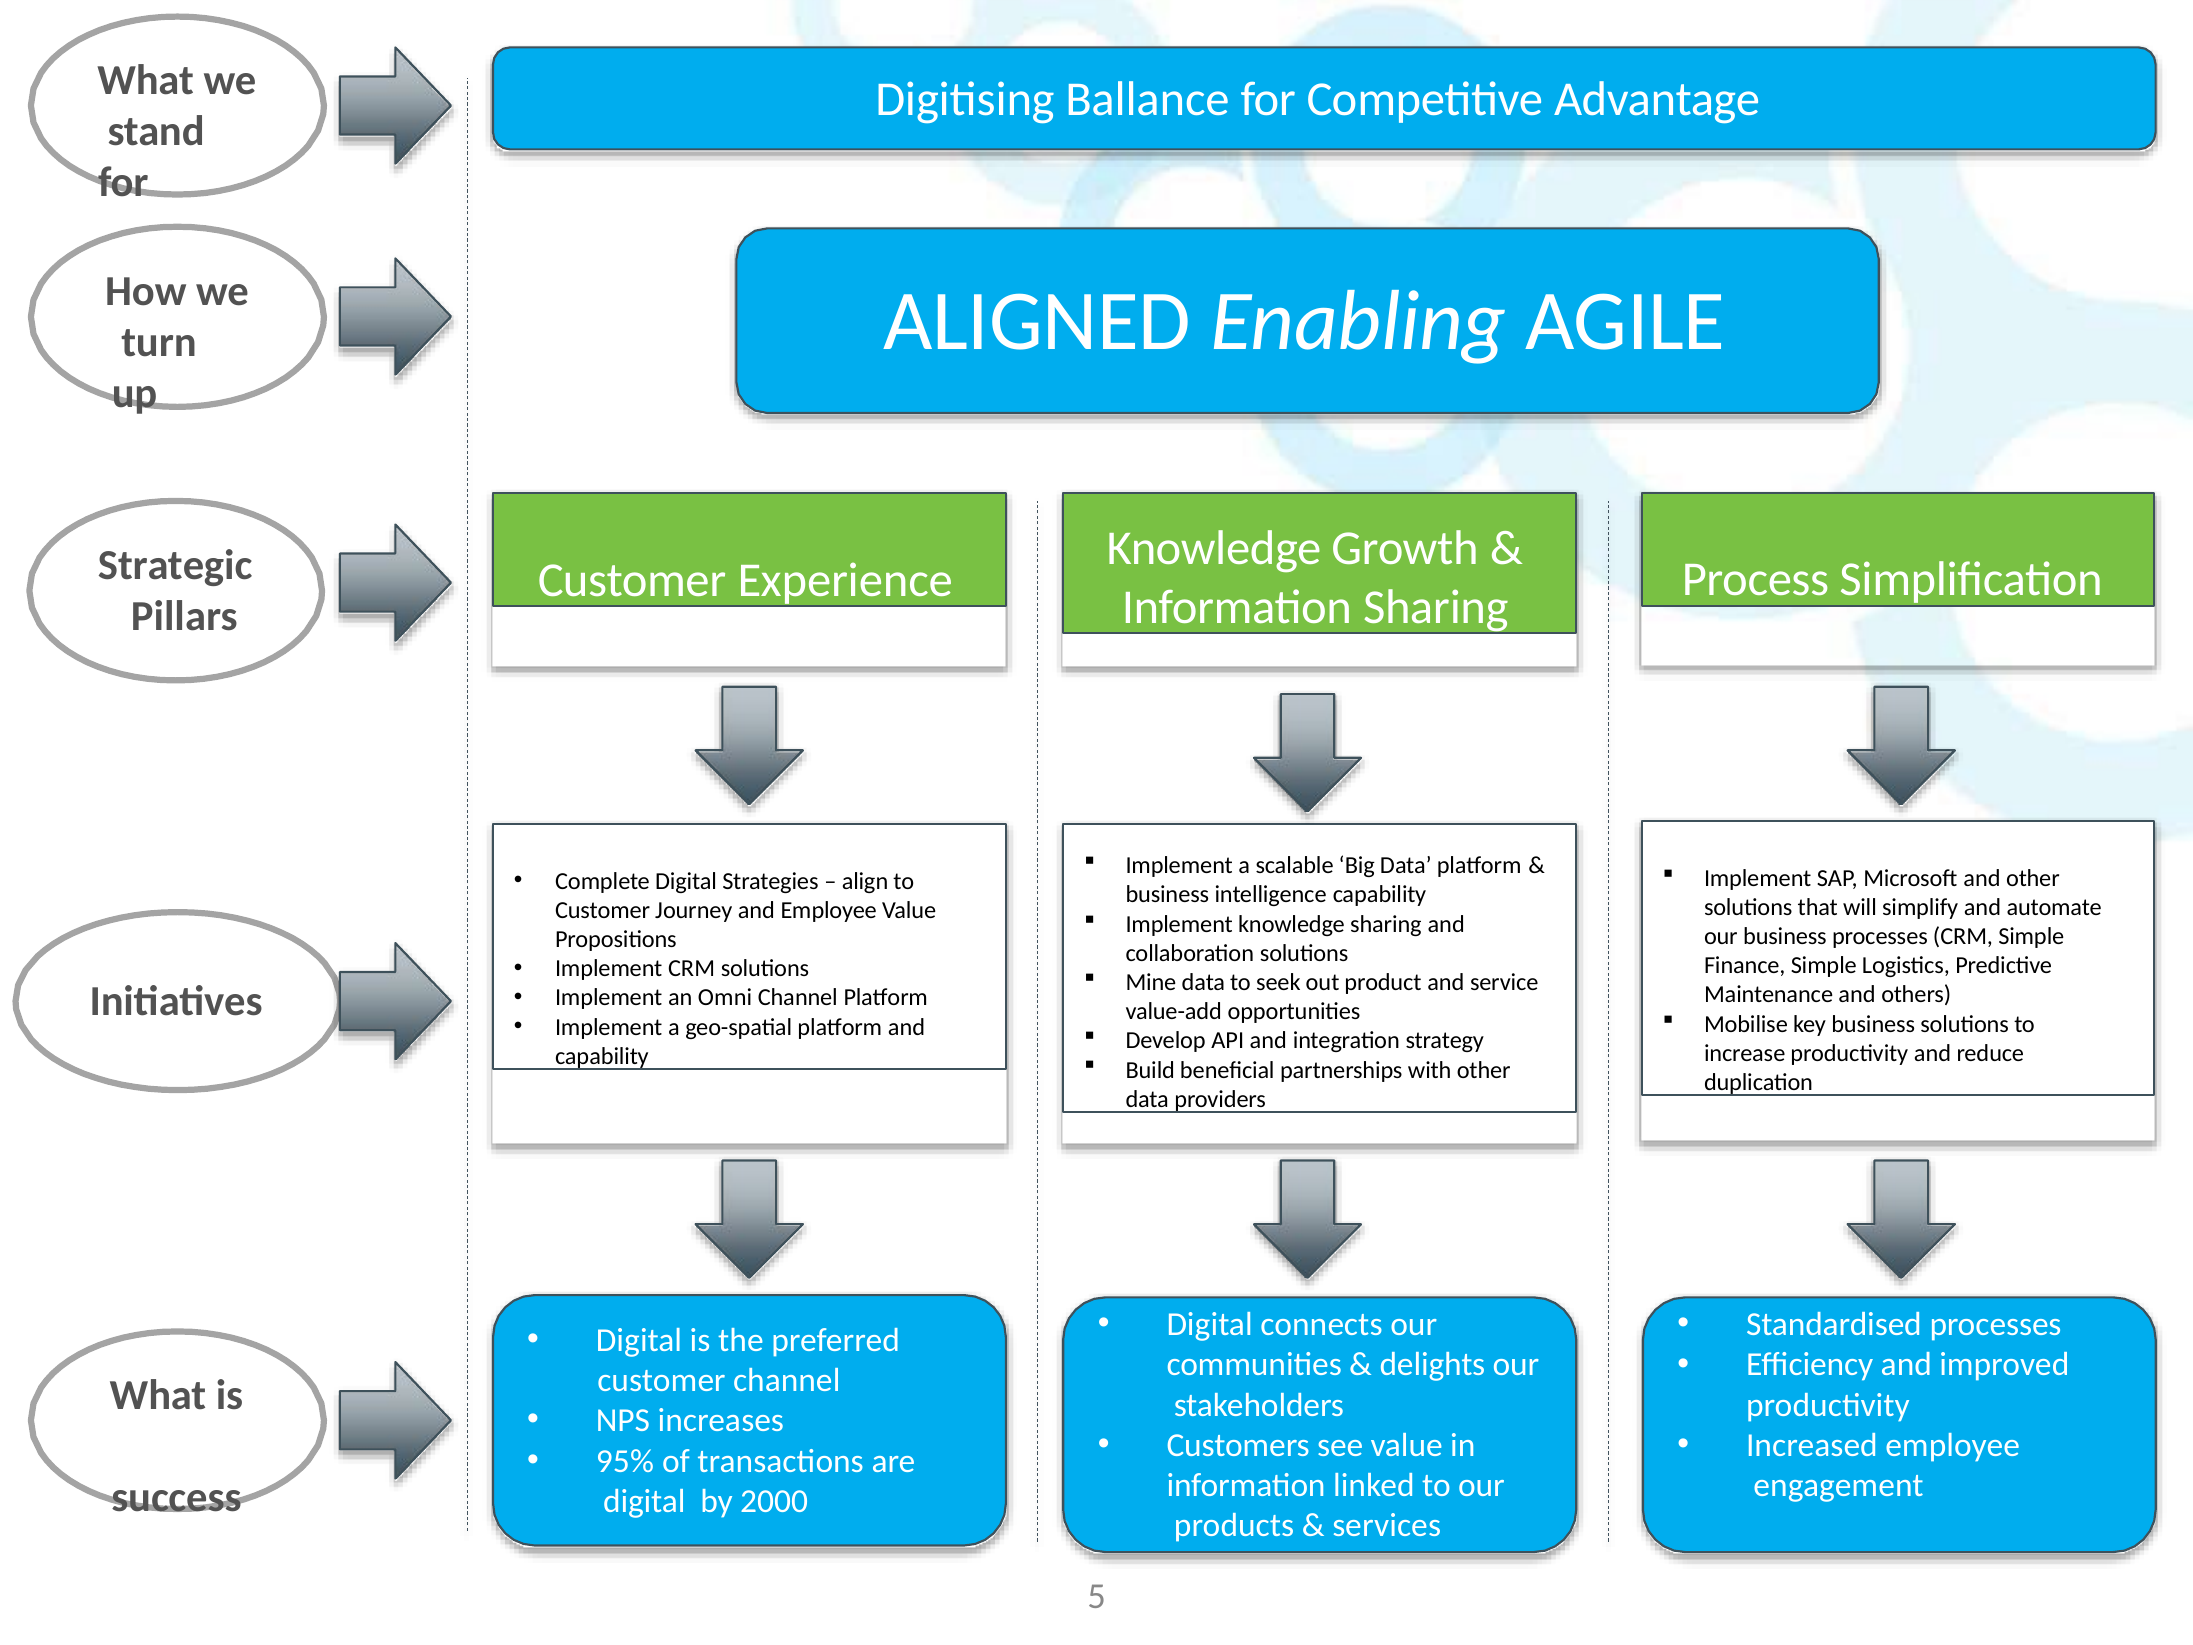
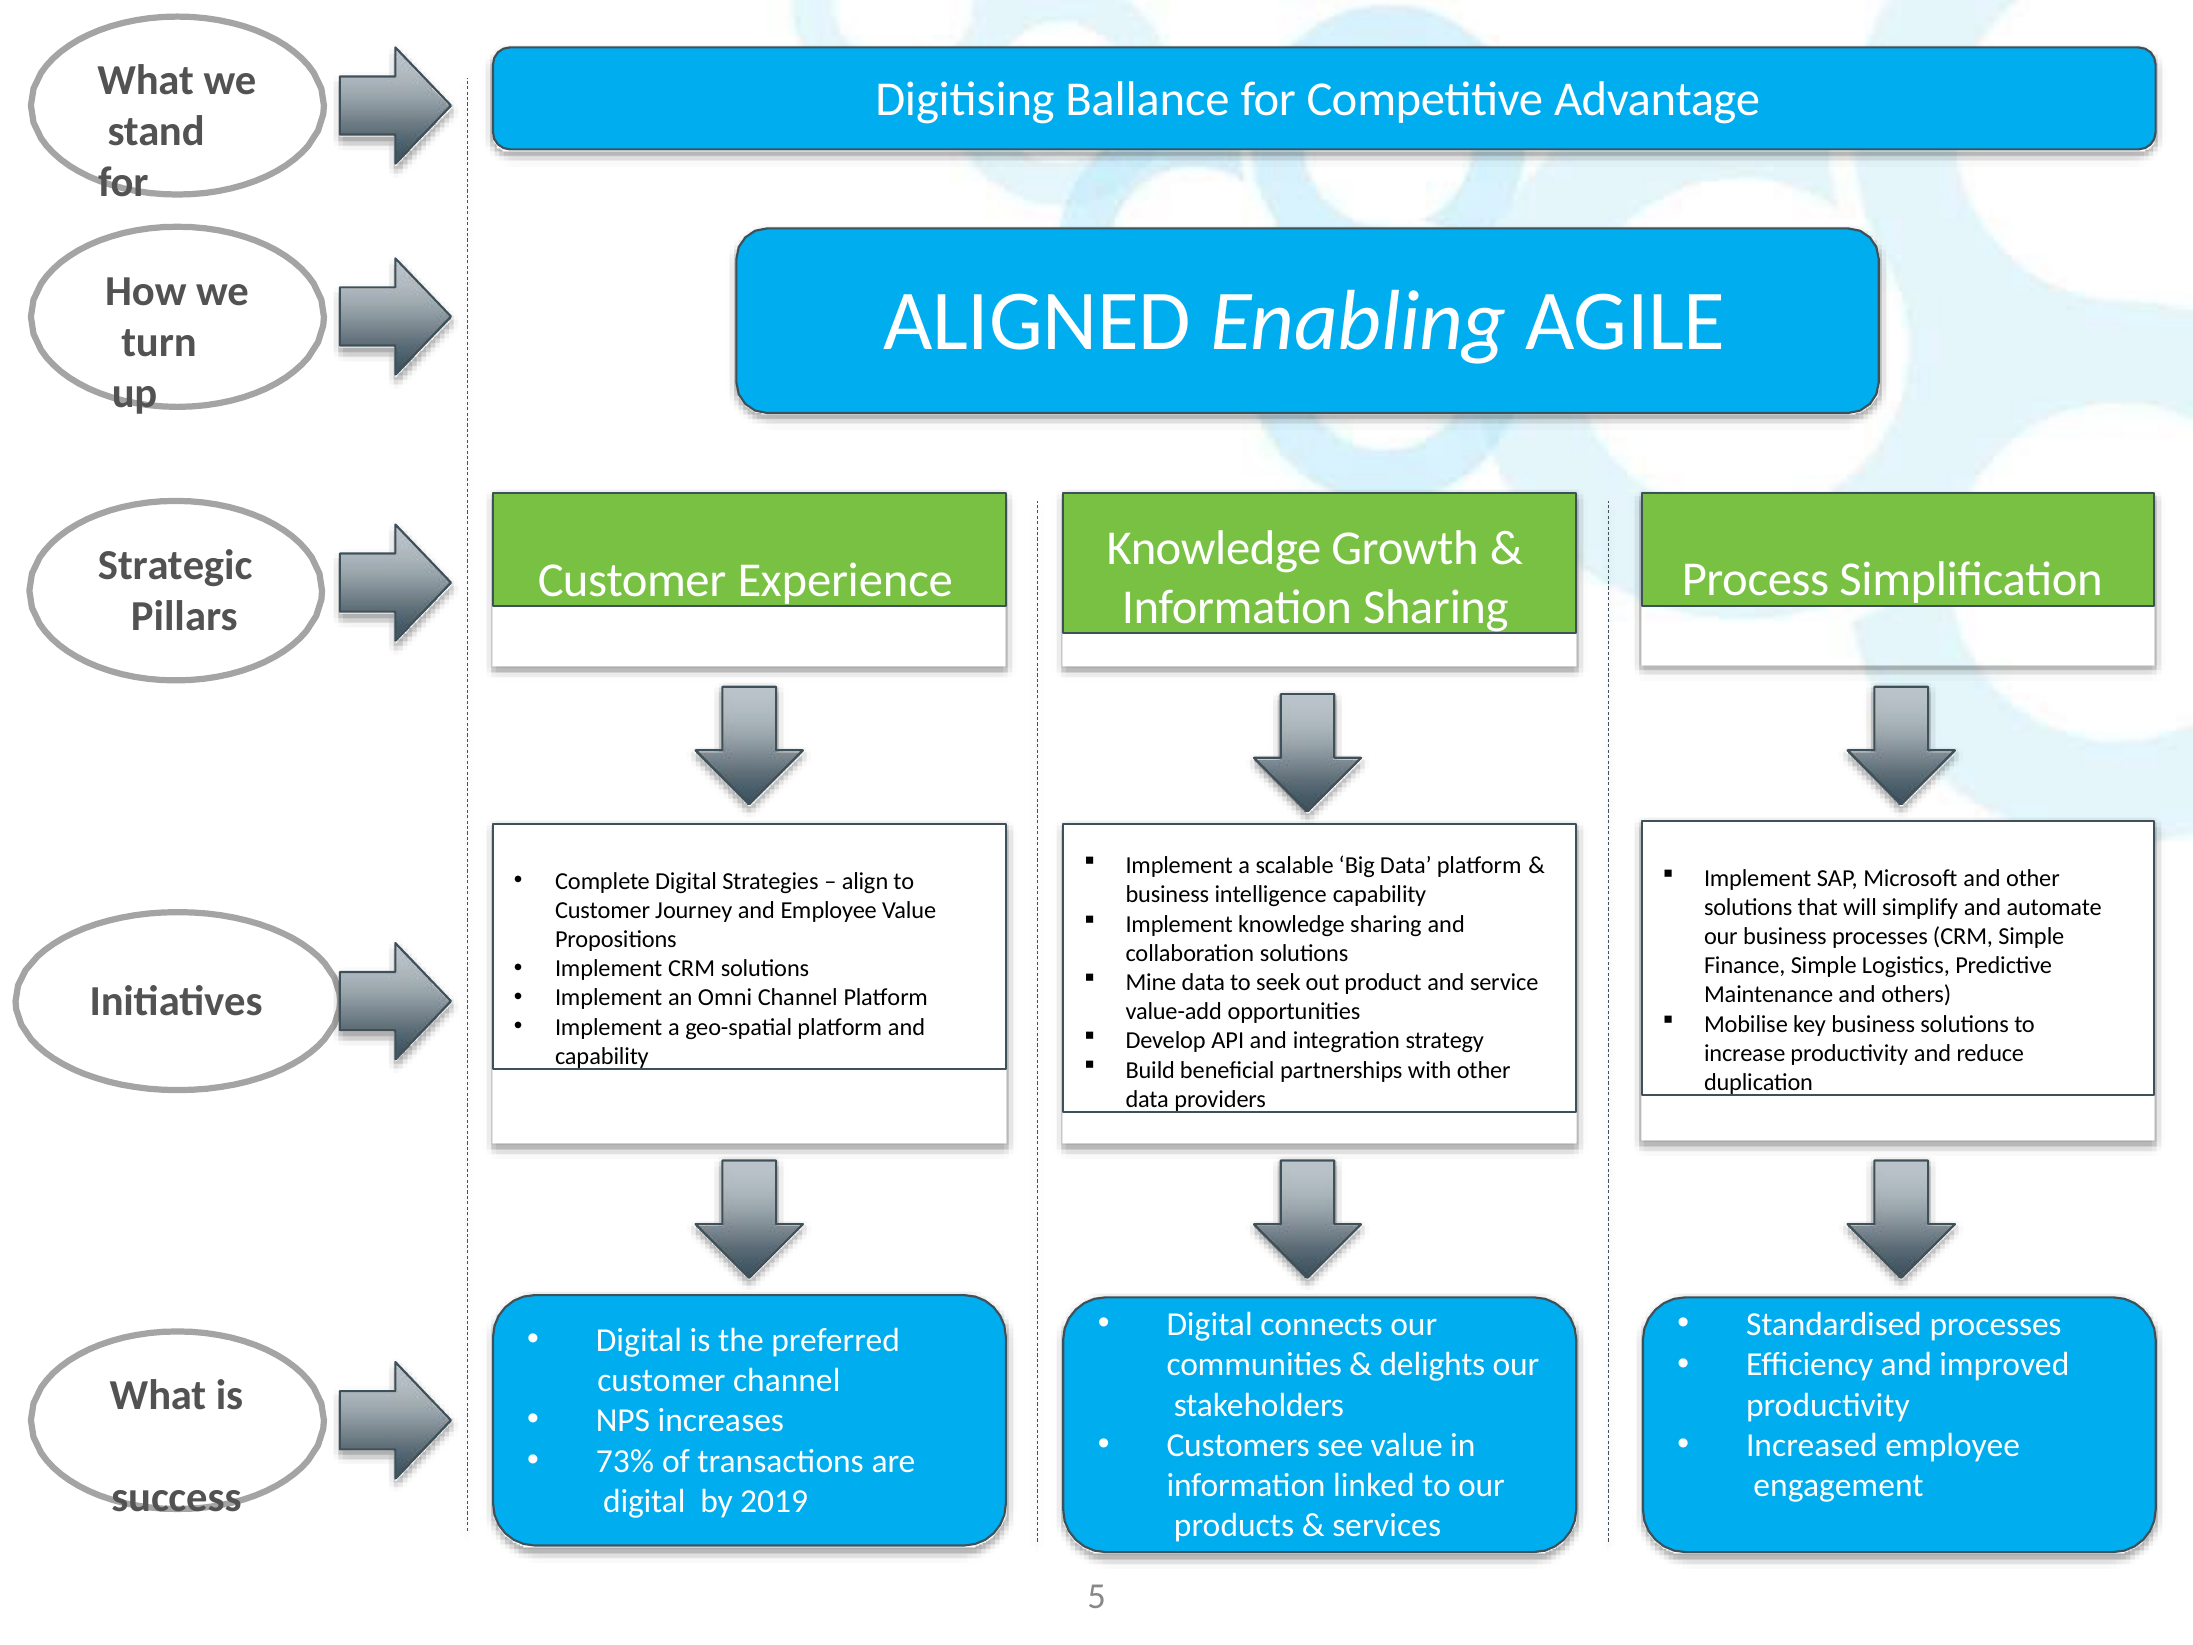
95%: 95% -> 73%
2000: 2000 -> 2019
